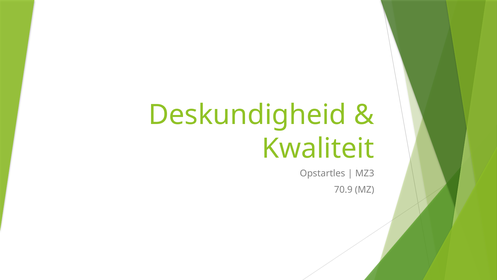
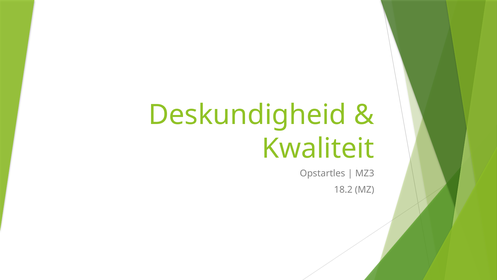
70.9: 70.9 -> 18.2
